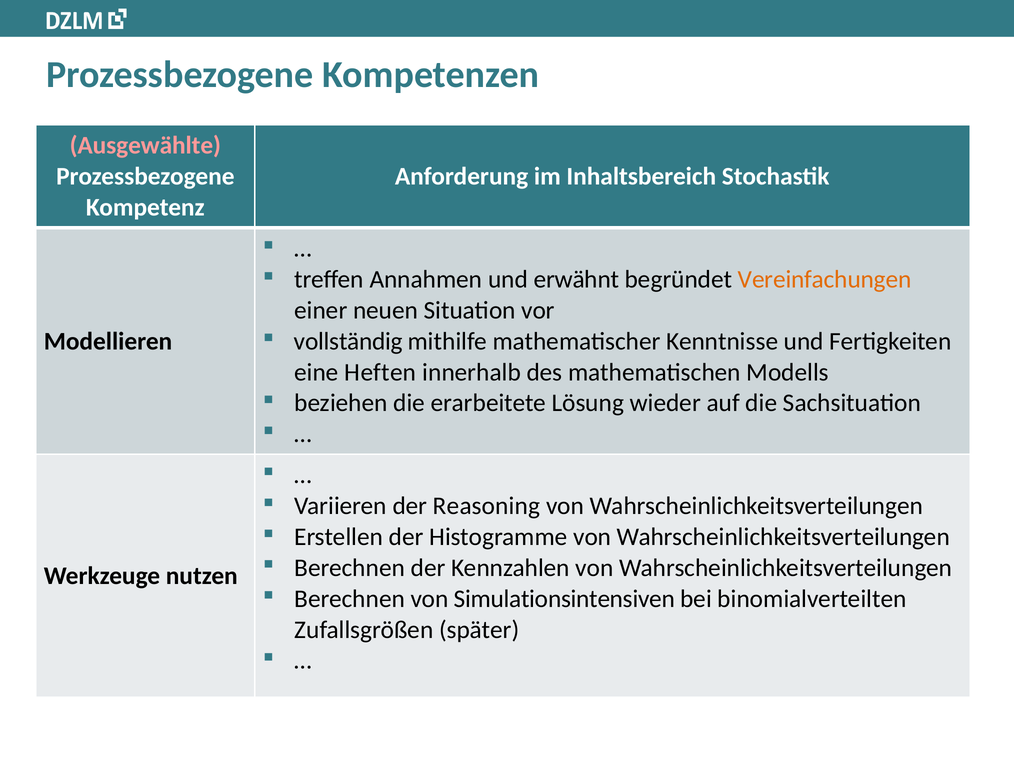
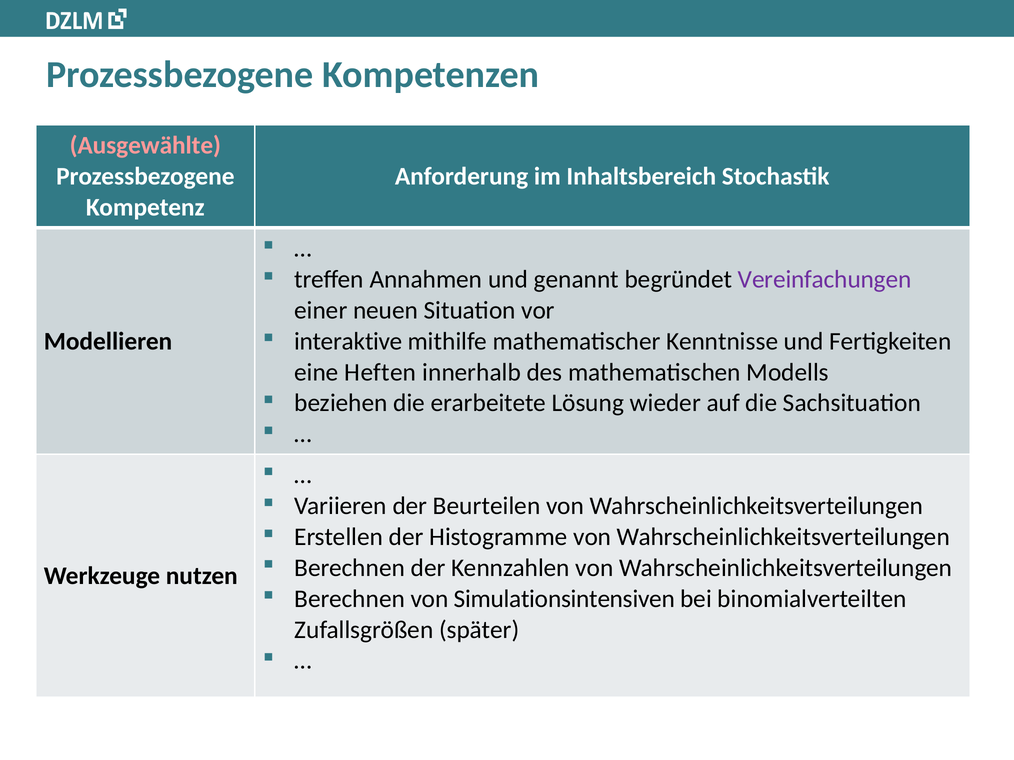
erwähnt: erwähnt -> genannt
Vereinfachungen colour: orange -> purple
vollständig: vollständig -> interaktive
Reasoning: Reasoning -> Beurteilen
